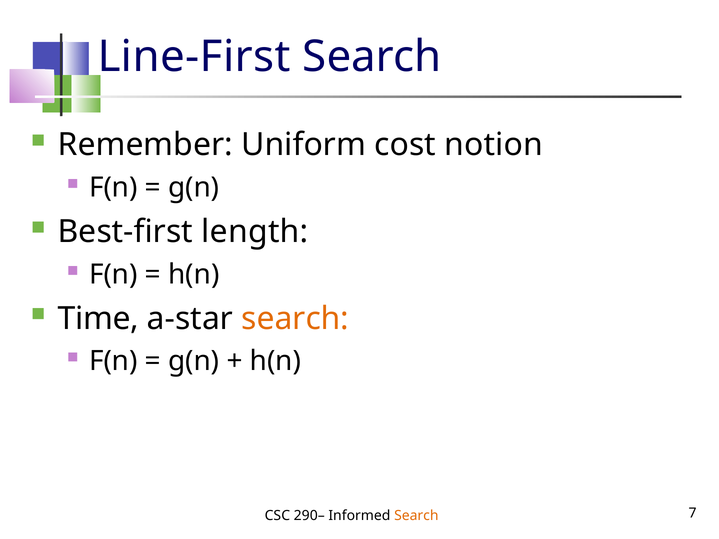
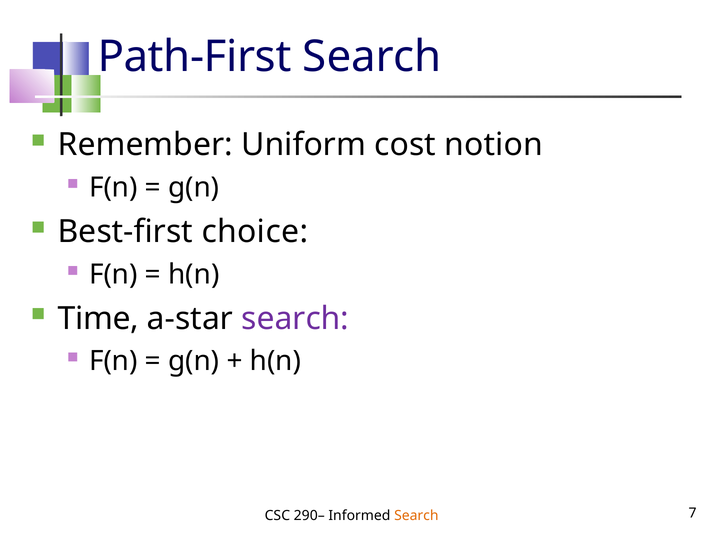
Line-First: Line-First -> Path-First
length: length -> choice
search at (295, 319) colour: orange -> purple
